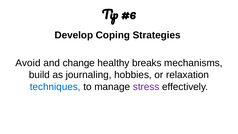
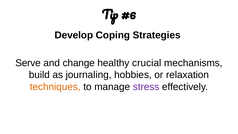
Avoid: Avoid -> Serve
breaks: breaks -> crucial
techniques colour: blue -> orange
